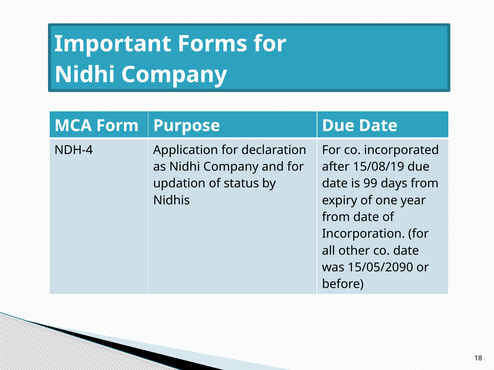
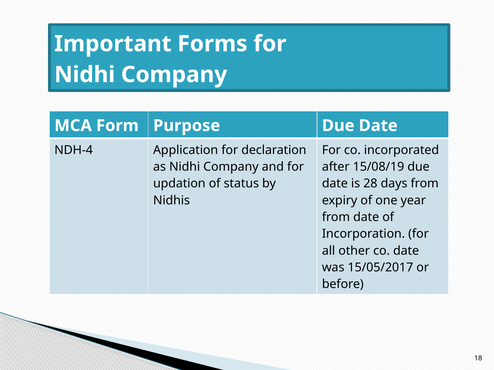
99: 99 -> 28
15/05/2090: 15/05/2090 -> 15/05/2017
